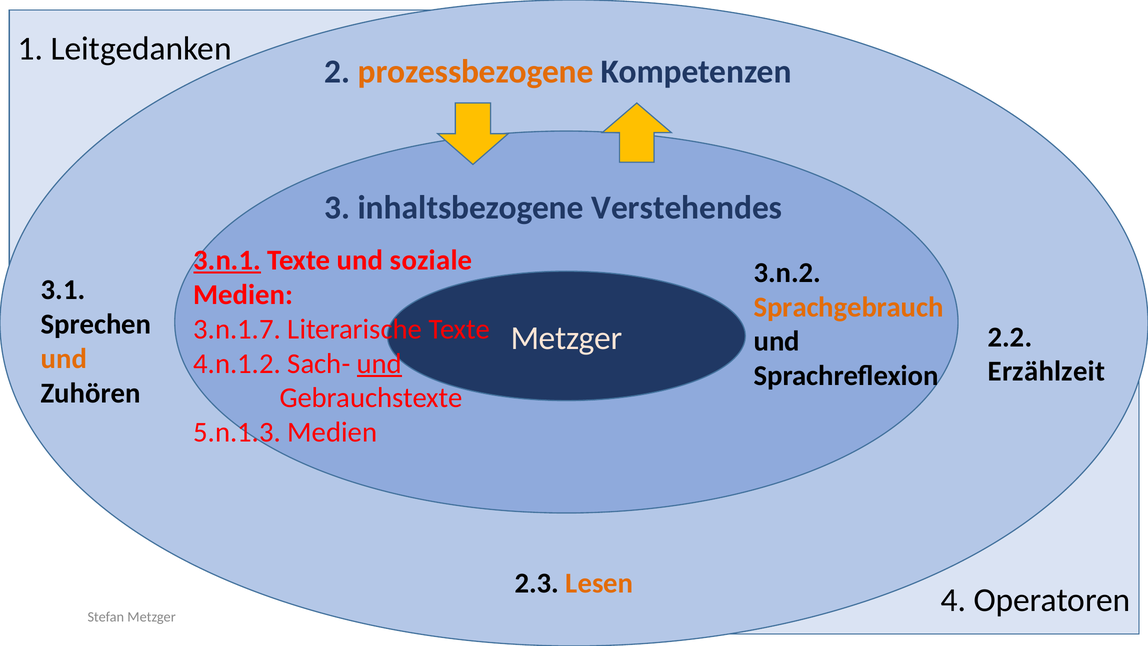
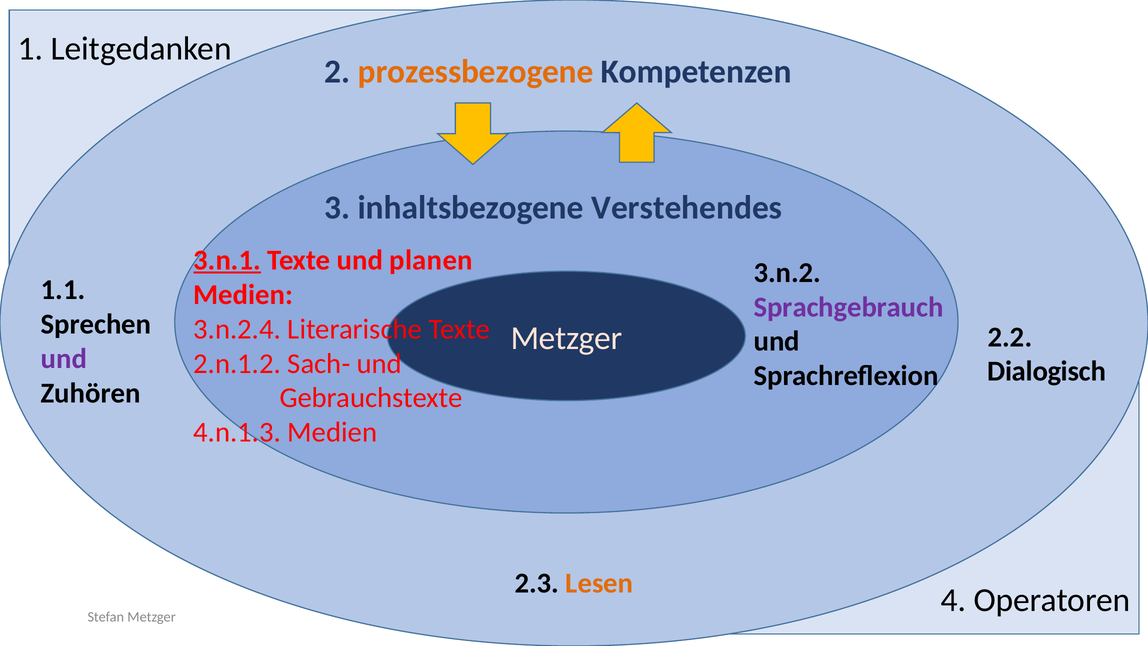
soziale: soziale -> planen
3.1: 3.1 -> 1.1
Sprachgebrauch colour: orange -> purple
3.n.1.7: 3.n.1.7 -> 3.n.2.4
und at (64, 359) colour: orange -> purple
4.n.1.2: 4.n.1.2 -> 2.n.1.2
und at (379, 363) underline: present -> none
Erzählzeit: Erzählzeit -> Dialogisch
5.n.1.3: 5.n.1.3 -> 4.n.1.3
